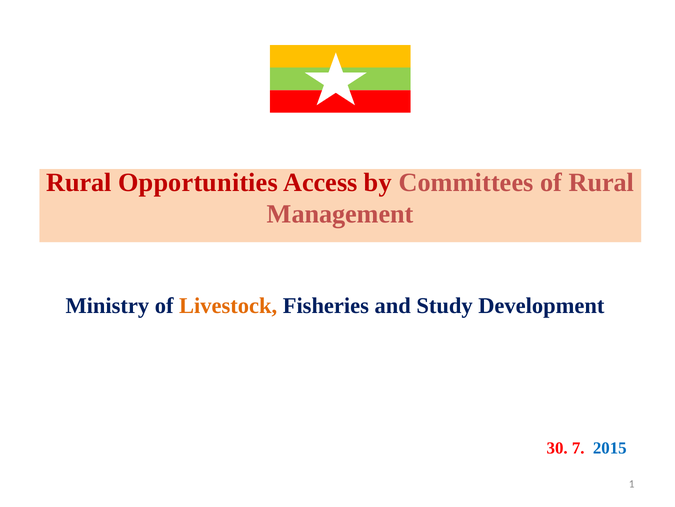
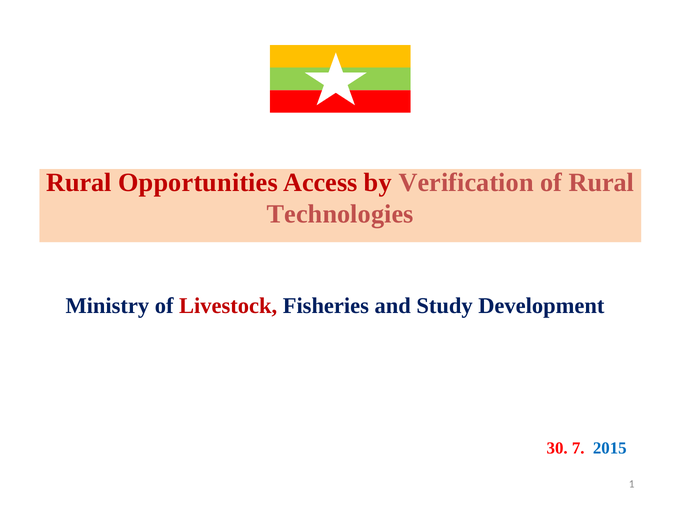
Committees: Committees -> Verification
Management: Management -> Technologies
Livestock colour: orange -> red
